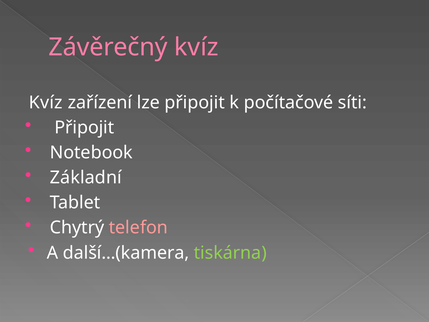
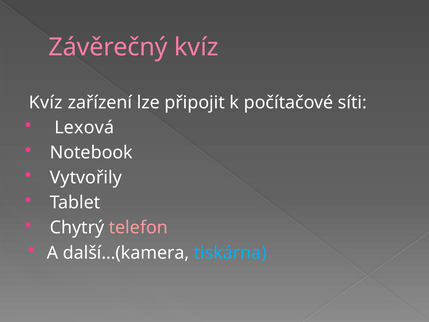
Připojit at (84, 127): Připojit -> Lexová
Základní: Základní -> Vytvořily
tiskárna colour: light green -> light blue
